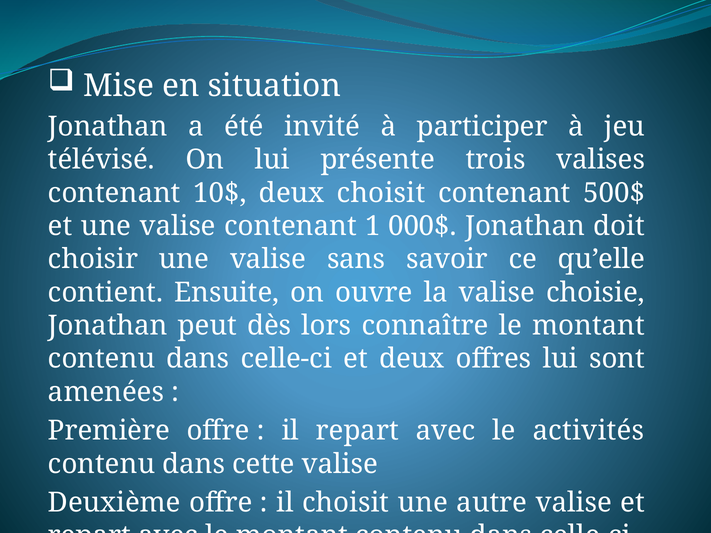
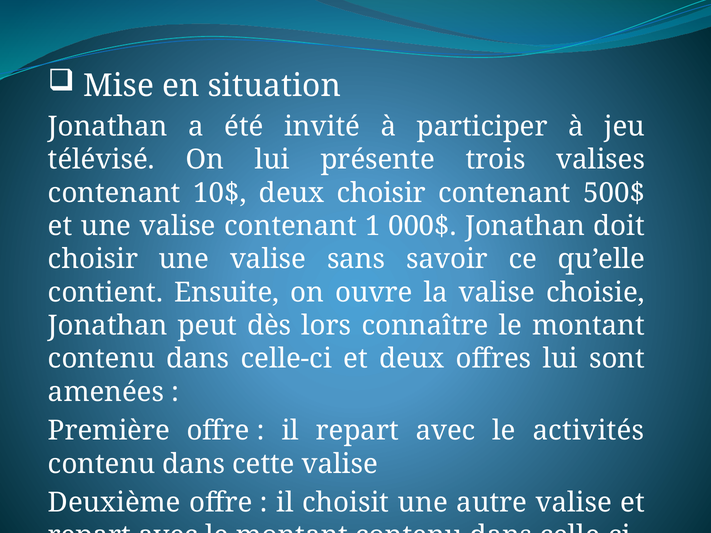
deux choisit: choisit -> choisir
